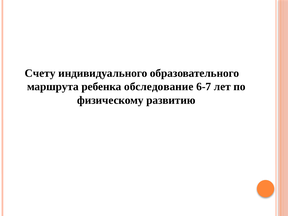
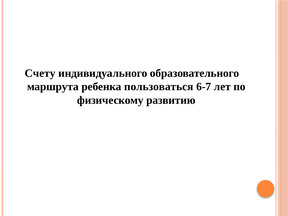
обследование: обследование -> пользоваться
